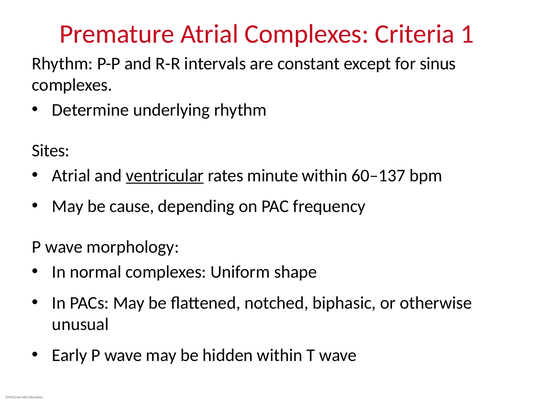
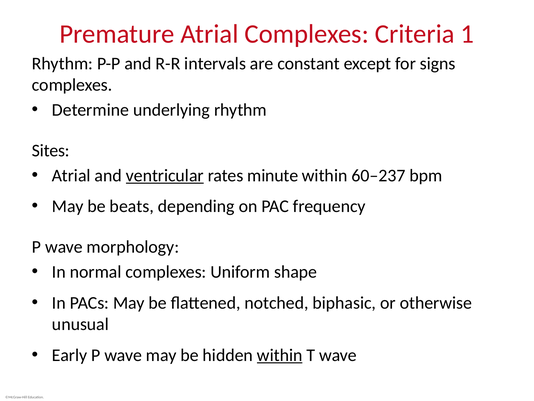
sinus: sinus -> signs
60‒137: 60‒137 -> 60‒237
cause: cause -> beats
within at (280, 355) underline: none -> present
